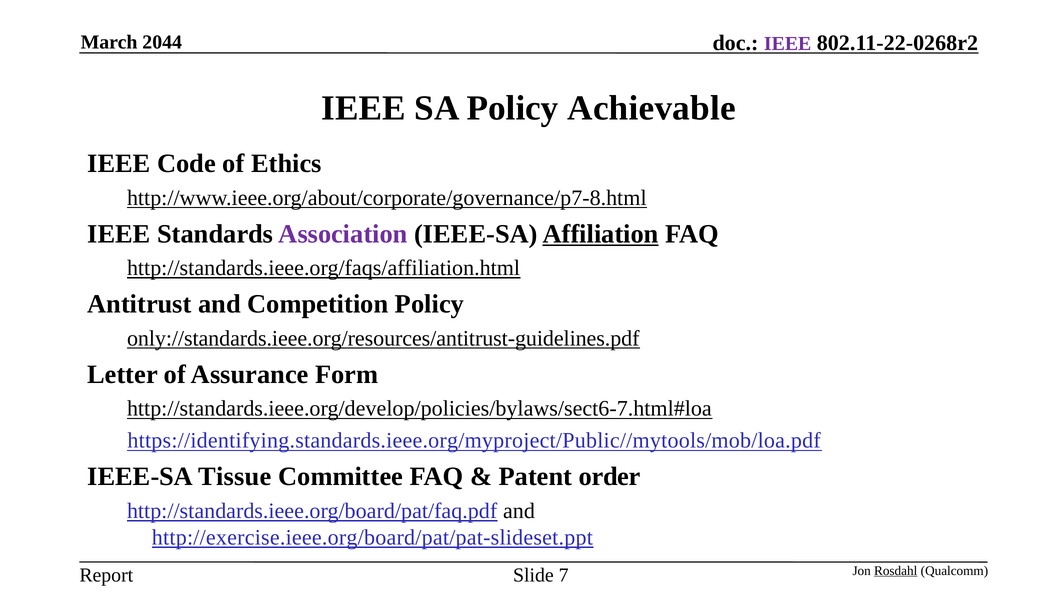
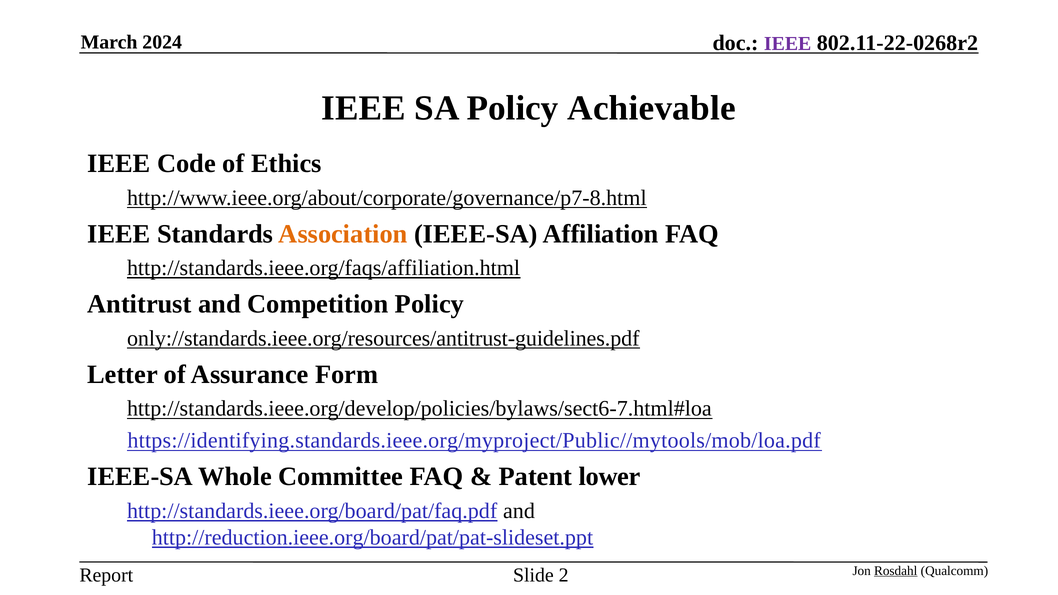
2044: 2044 -> 2024
Association colour: purple -> orange
Affiliation underline: present -> none
Tissue: Tissue -> Whole
order: order -> lower
http://exercise.ieee.org/board/pat/pat-slideset.ppt: http://exercise.ieee.org/board/pat/pat-slideset.ppt -> http://reduction.ieee.org/board/pat/pat-slideset.ppt
7: 7 -> 2
